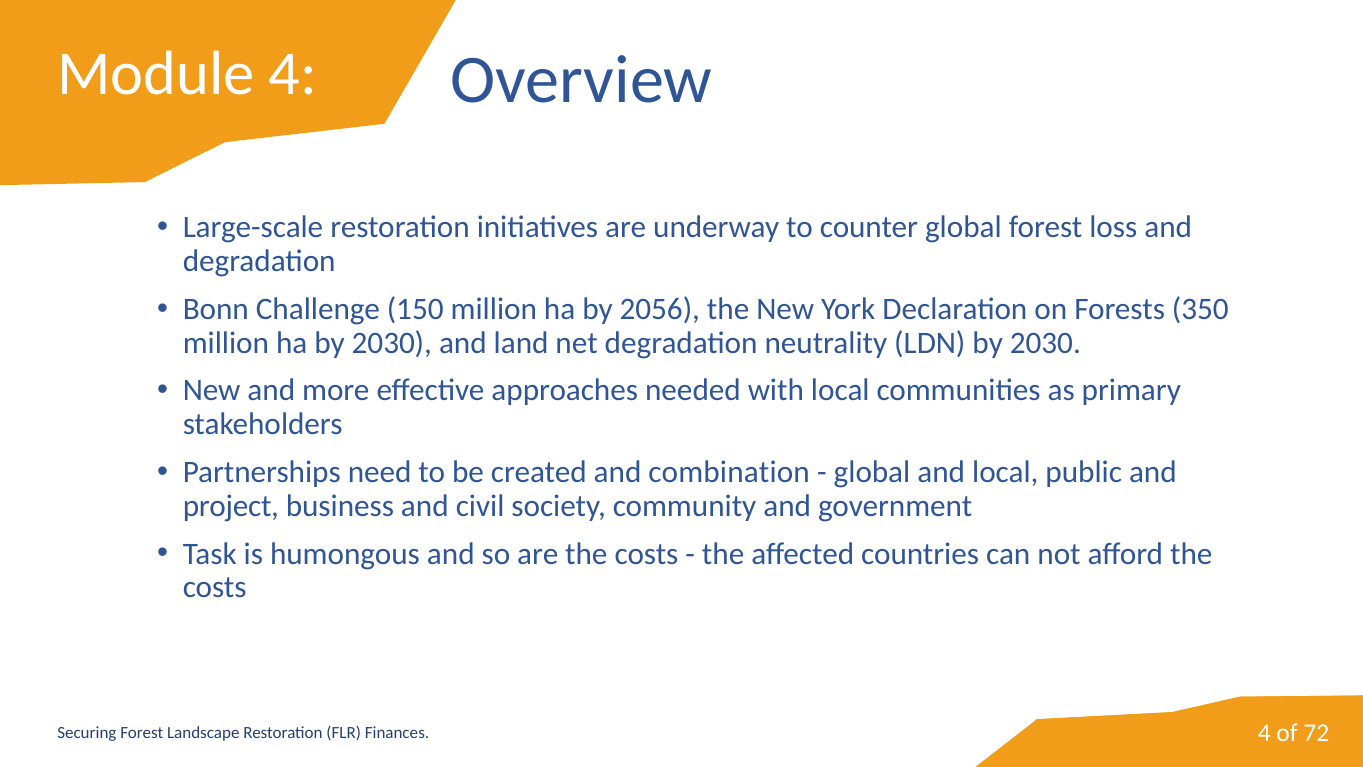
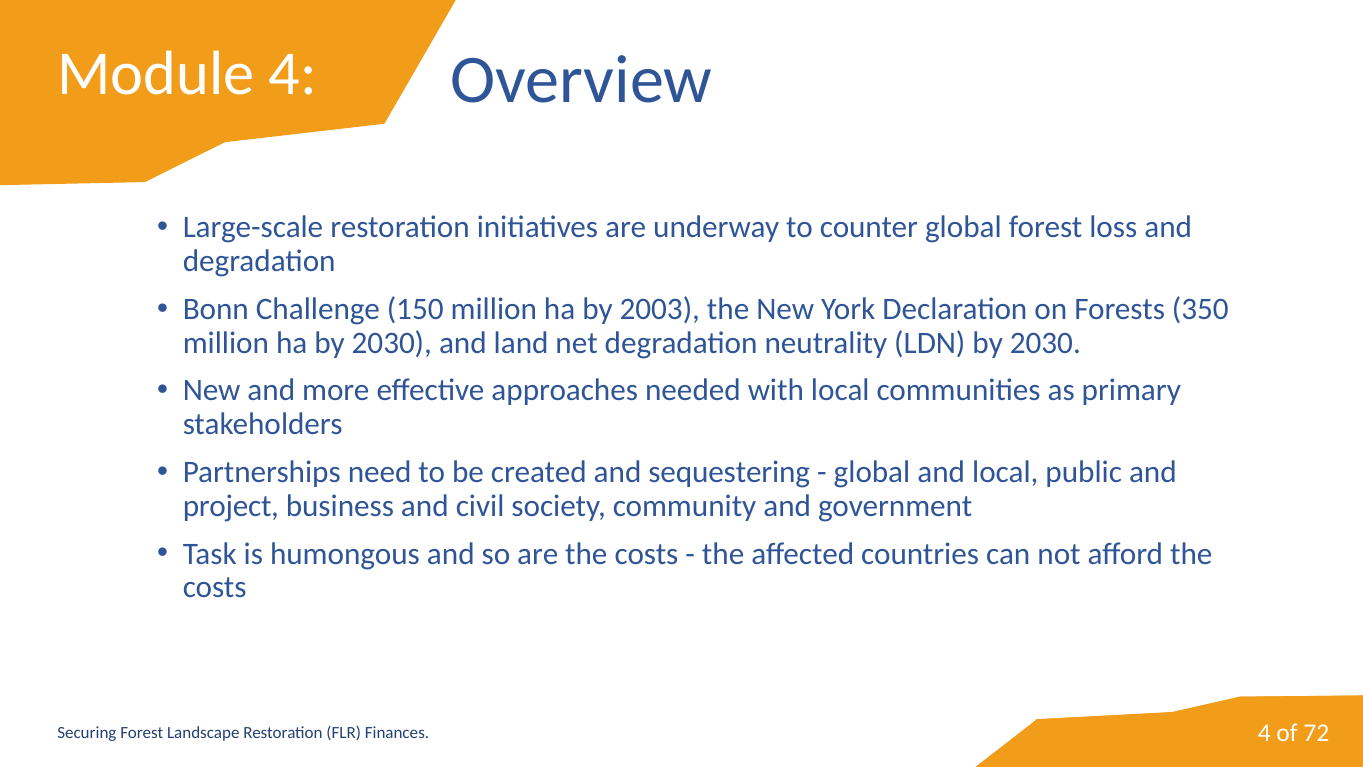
2056: 2056 -> 2003
combination: combination -> sequestering
